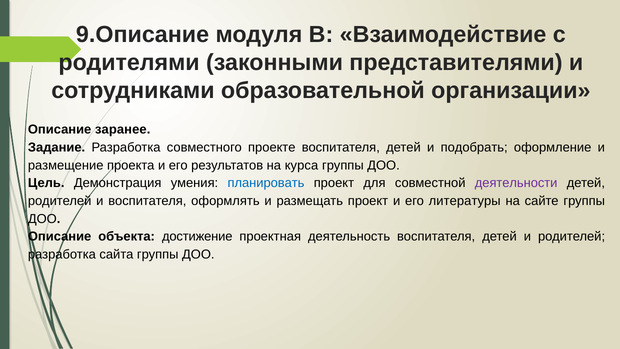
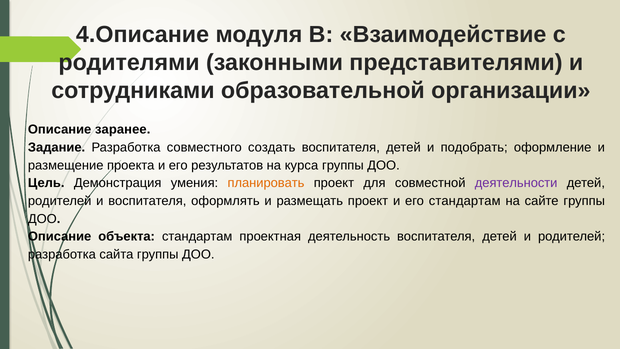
9.Описание: 9.Описание -> 4.Описание
проекте: проекте -> создать
планировать colour: blue -> orange
его литературы: литературы -> стандартам
объекта достижение: достижение -> стандартам
